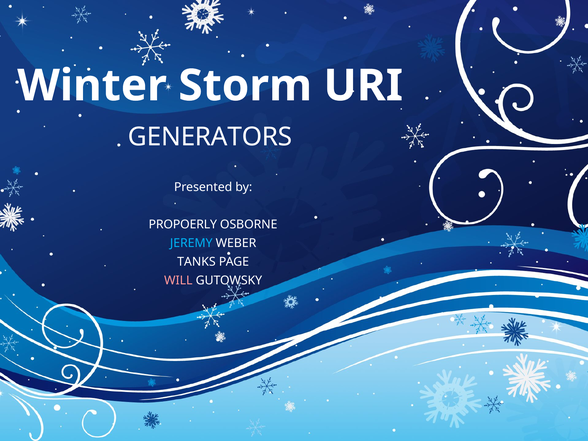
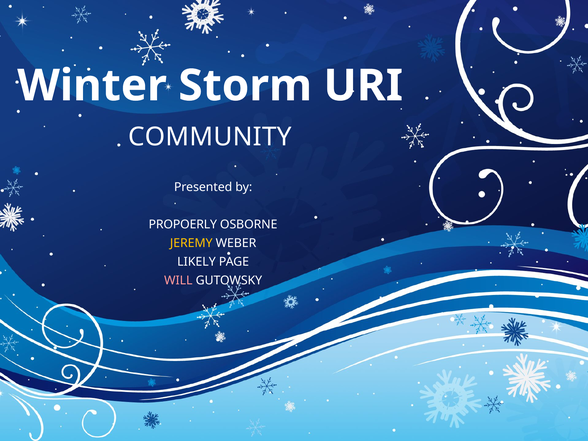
GENERATORS: GENERATORS -> COMMUNITY
JEREMY colour: light blue -> yellow
TANKS: TANKS -> LIKELY
